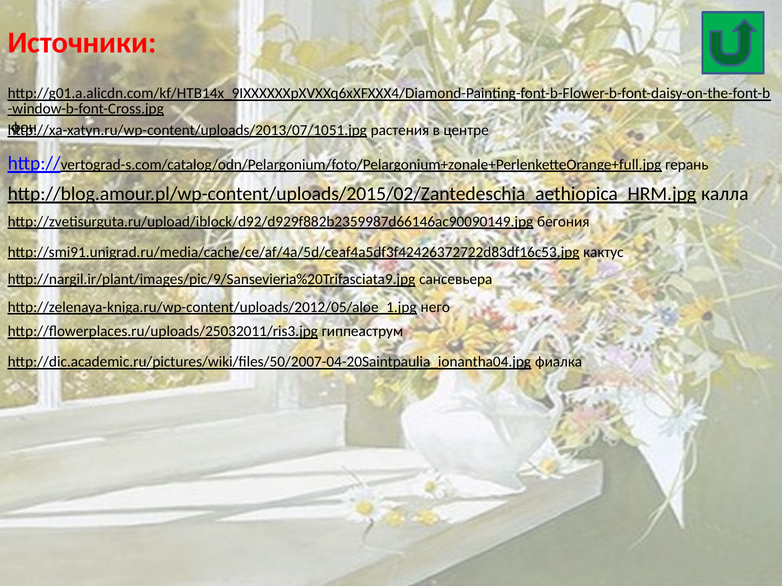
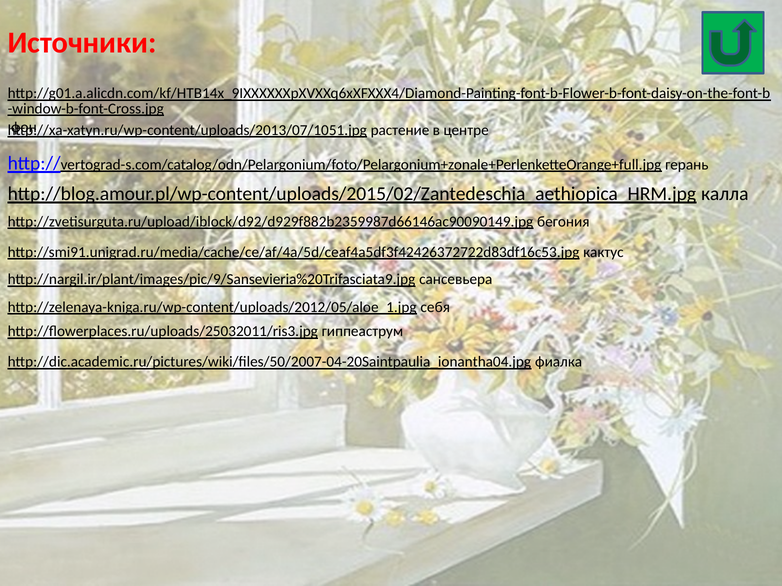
растения: растения -> растение
него: него -> себя
